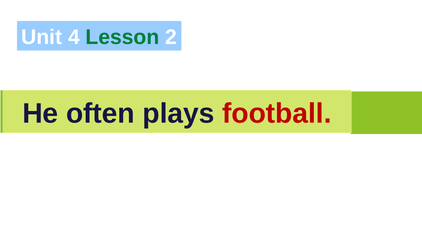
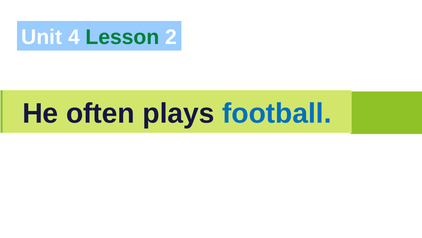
football colour: red -> blue
